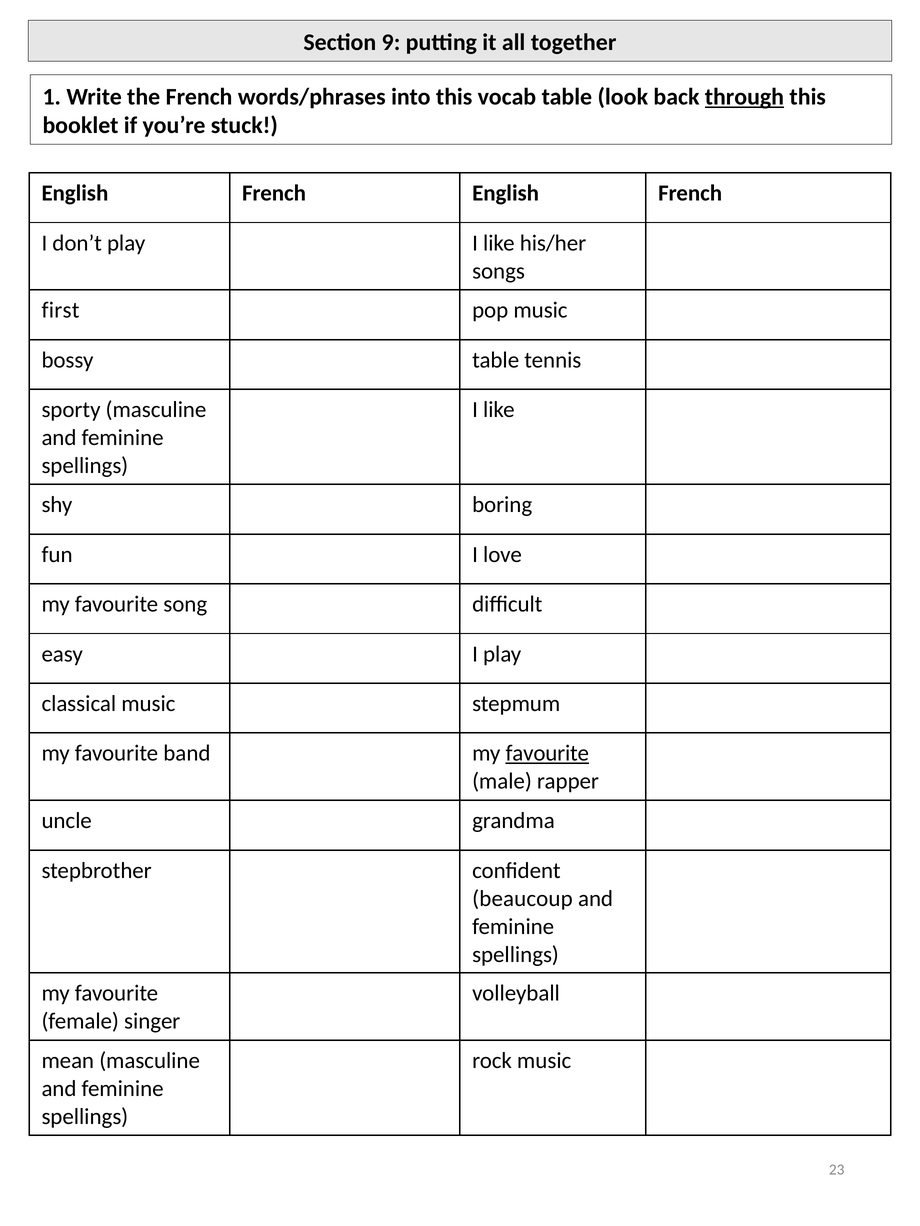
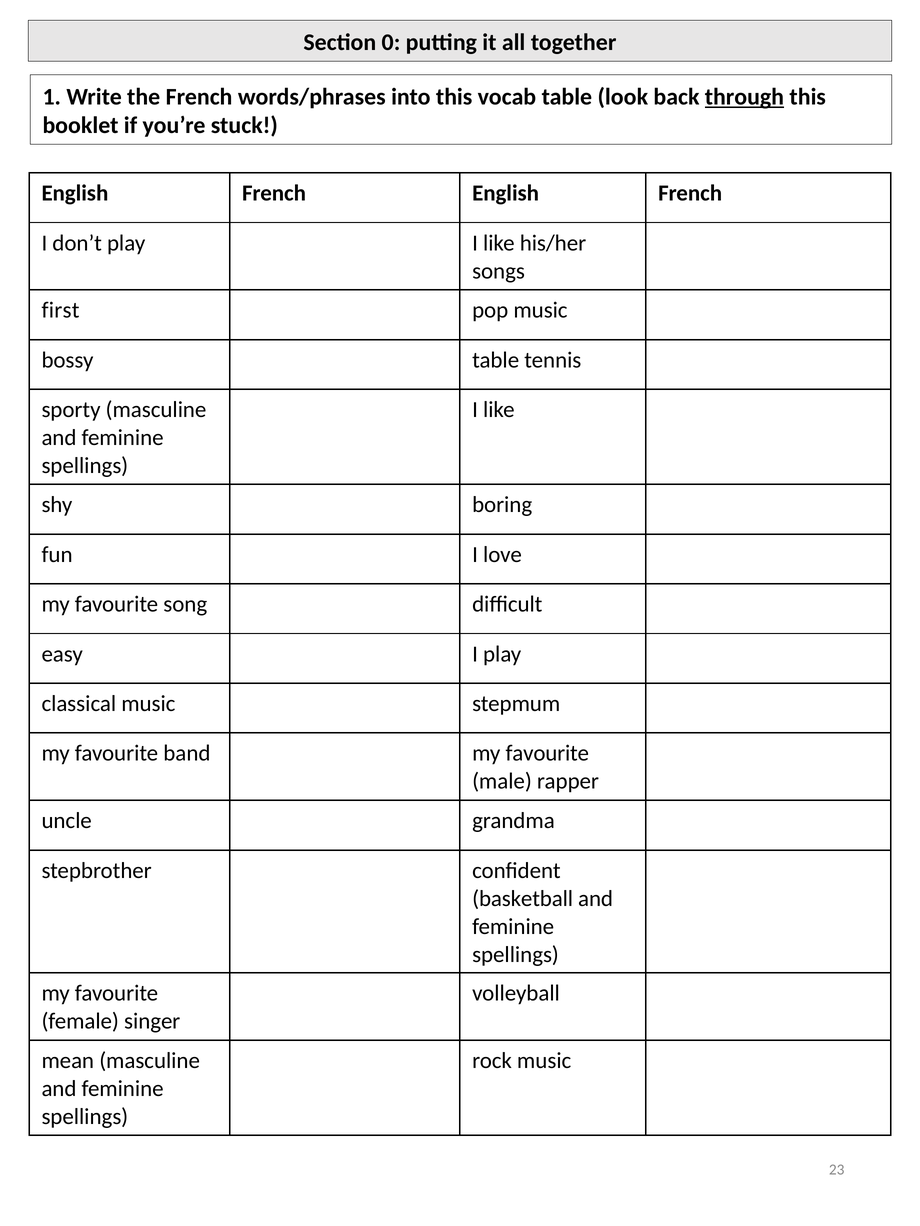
9: 9 -> 0
favourite at (547, 754) underline: present -> none
beaucoup: beaucoup -> basketball
